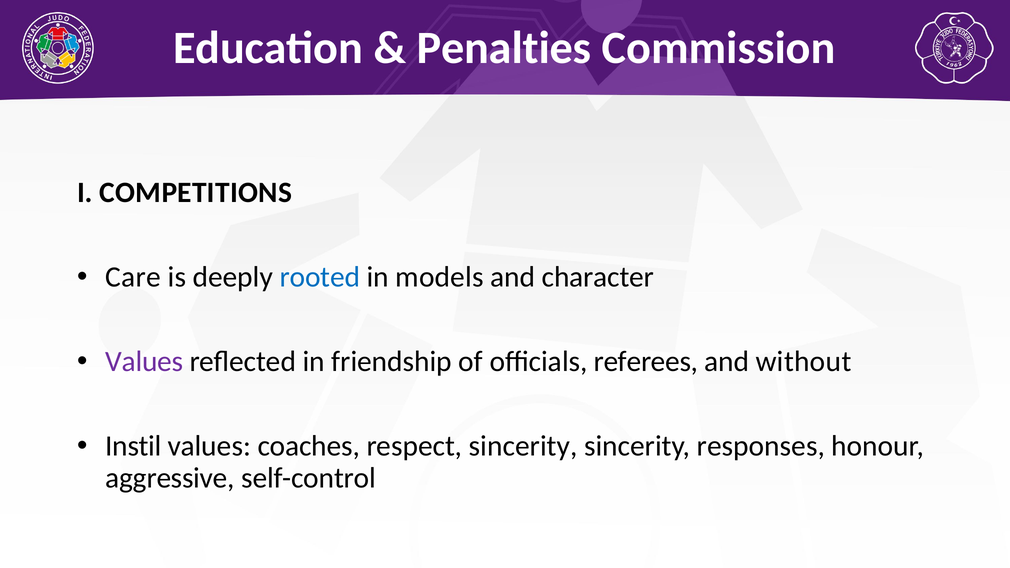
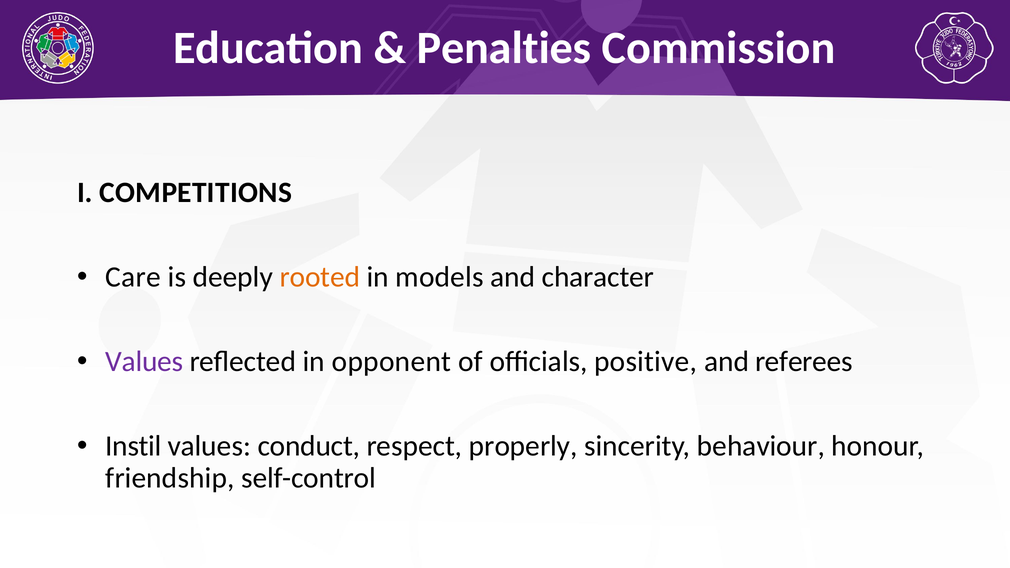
rooted colour: blue -> orange
friendship: friendship -> opponent
referees: referees -> positive
without: without -> referees
coaches: coaches -> conduct
respect sincerity: sincerity -> properly
responses: responses -> behaviour
aggressive: aggressive -> friendship
